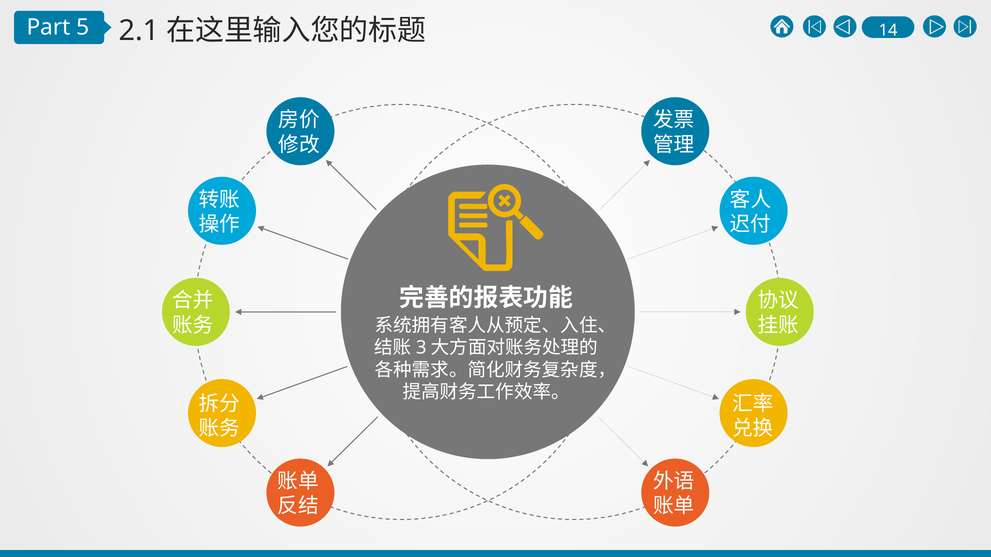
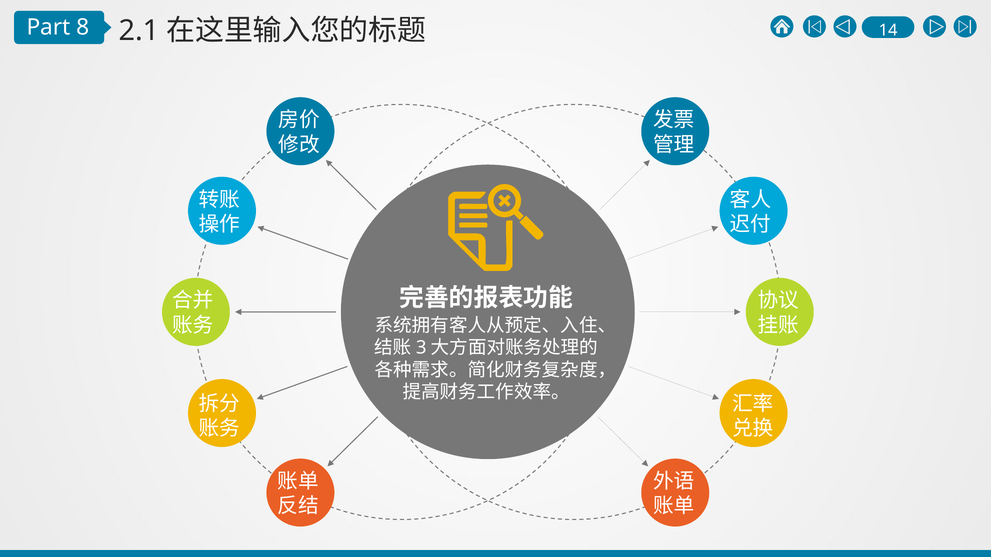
5: 5 -> 8
